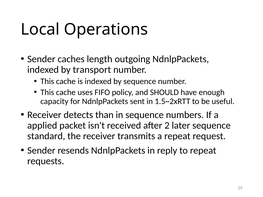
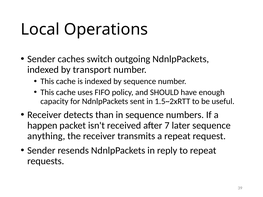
length: length -> switch
applied: applied -> happen
2: 2 -> 7
standard: standard -> anything
